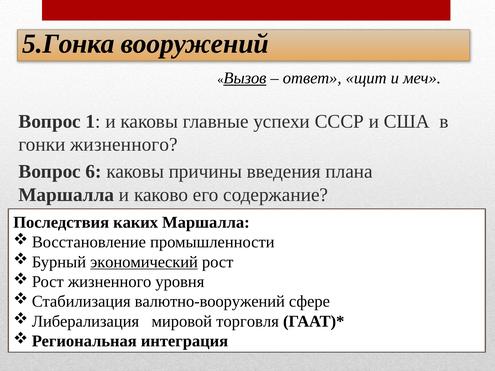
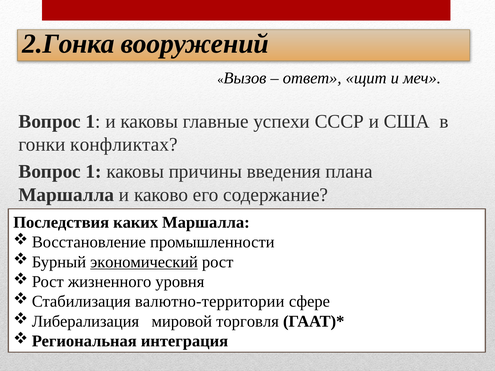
5.Гонка: 5.Гонка -> 2.Гонка
Вызов underline: present -> none
гонки жизненного: жизненного -> конфликтах
6 at (94, 172): 6 -> 1
валютно-вооружений: валютно-вооружений -> валютно-территории
